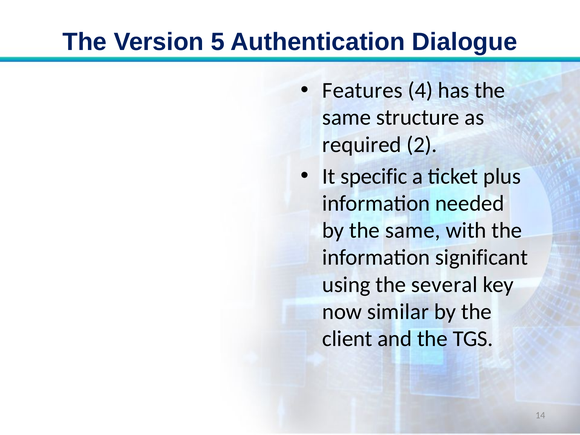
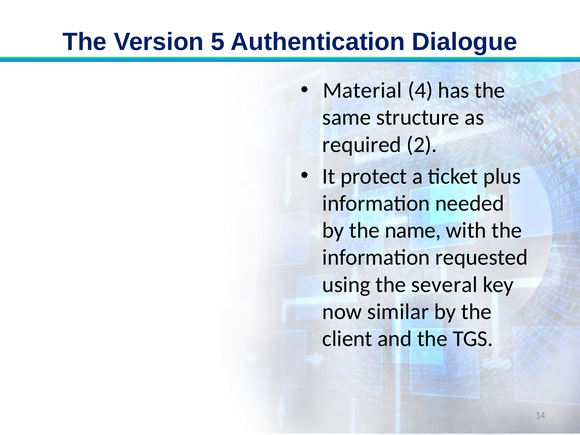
Features: Features -> Material
specific: specific -> protect
by the same: same -> name
significant: significant -> requested
